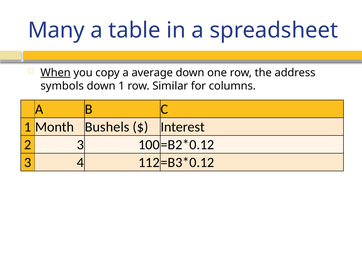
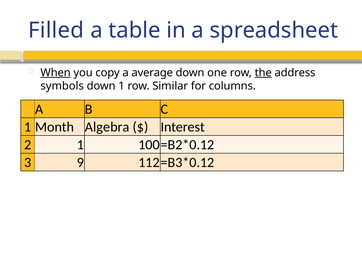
Many: Many -> Filled
the underline: none -> present
Bushels: Bushels -> Algebra
2 3: 3 -> 1
4: 4 -> 9
